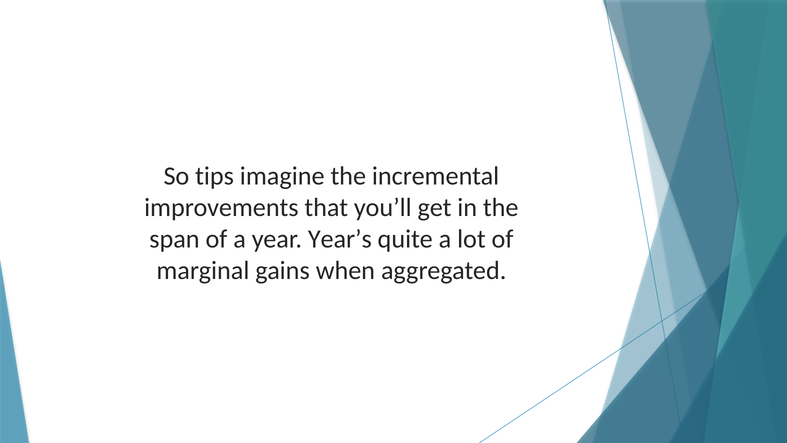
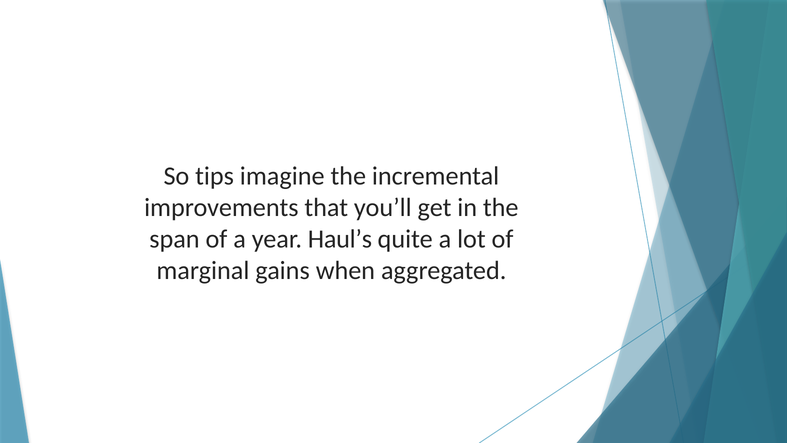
Year’s: Year’s -> Haul’s
